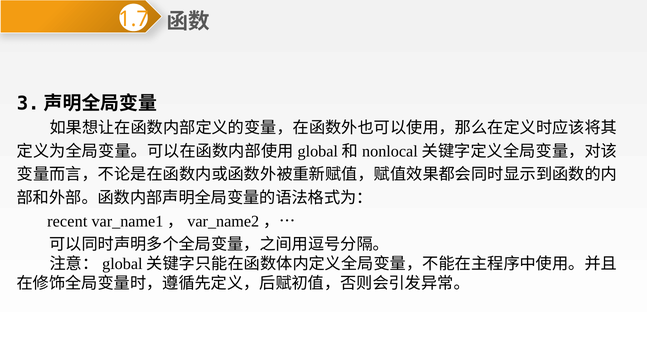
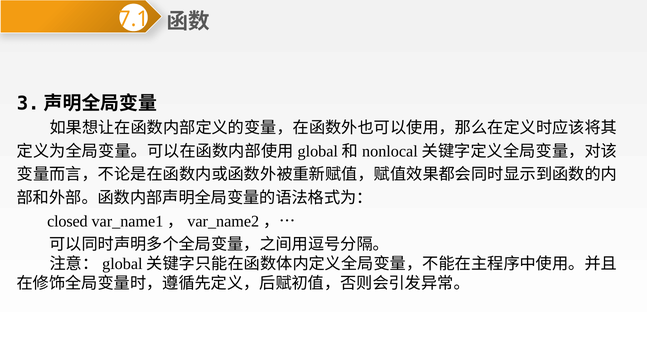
1.7: 1.7 -> 7.1
recent: recent -> closed
